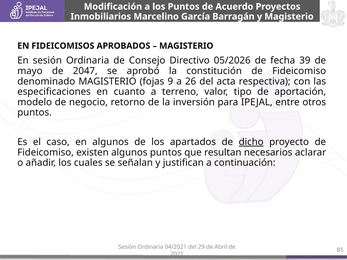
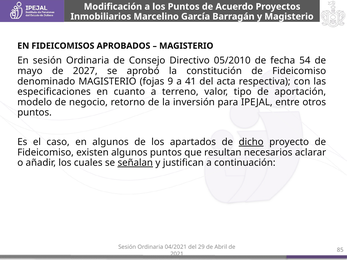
05/2026: 05/2026 -> 05/2010
39: 39 -> 54
2047: 2047 -> 2027
26: 26 -> 41
señalan underline: none -> present
